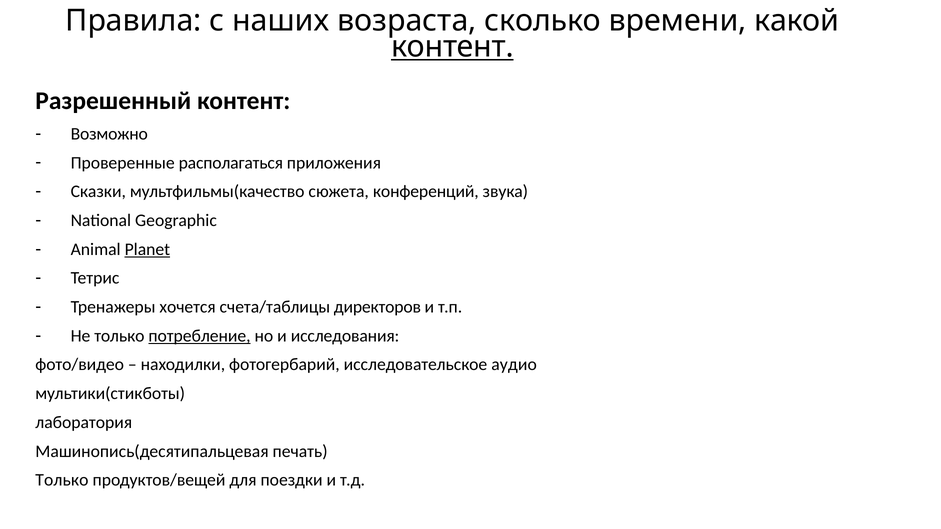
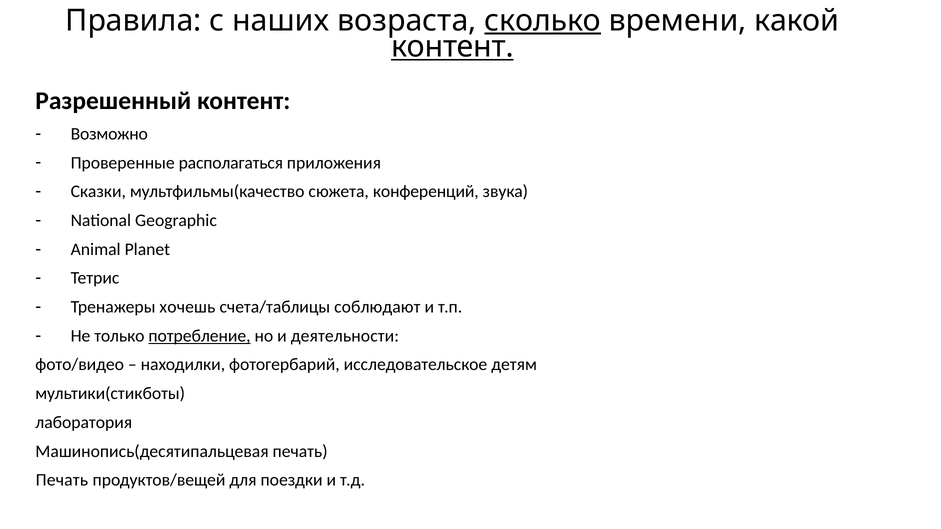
сколько underline: none -> present
Planet underline: present -> none
хочется: хочется -> хочешь
директоров: директоров -> соблюдают
исследования: исследования -> деятельности
аудио: аудио -> детям
Только at (62, 480): Только -> Печать
